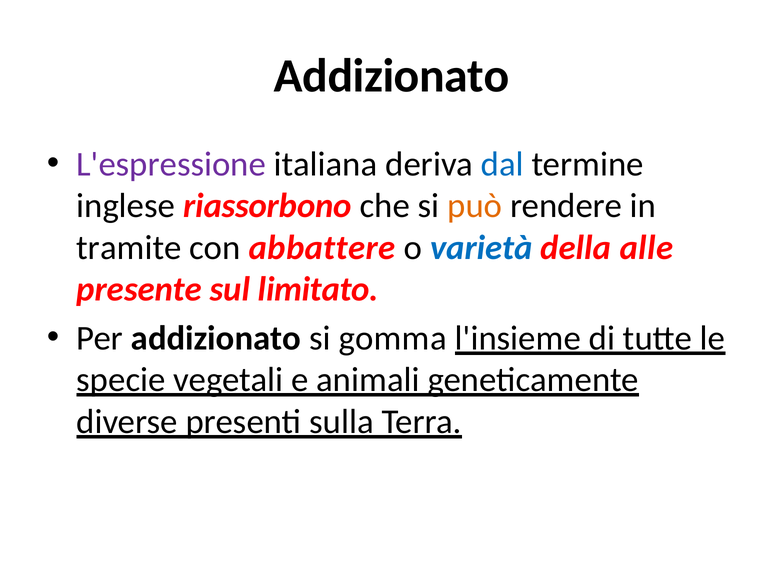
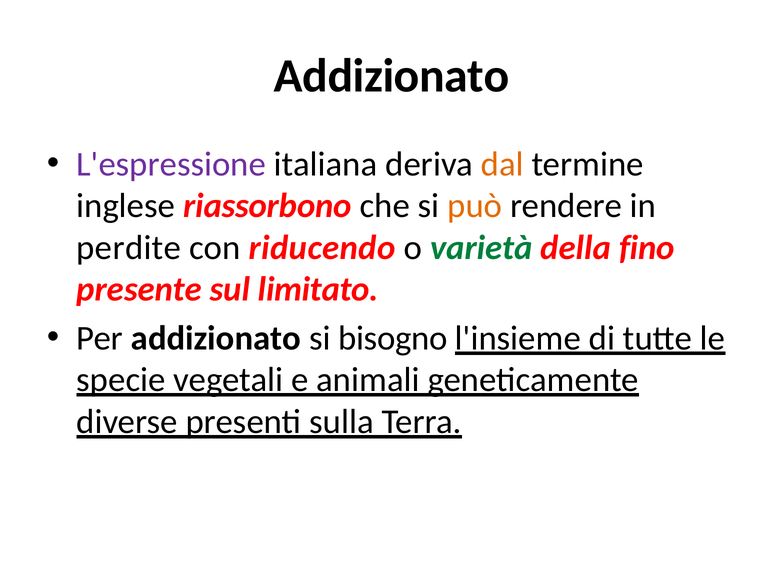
dal colour: blue -> orange
tramite: tramite -> perdite
abbattere: abbattere -> riducendo
varietà colour: blue -> green
alle: alle -> fino
gomma: gomma -> bisogno
